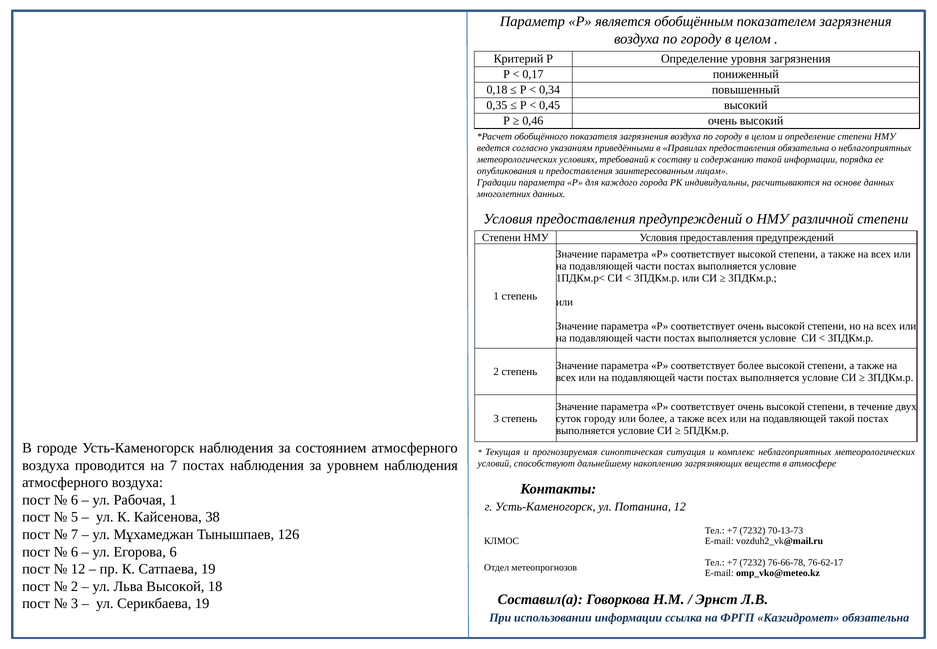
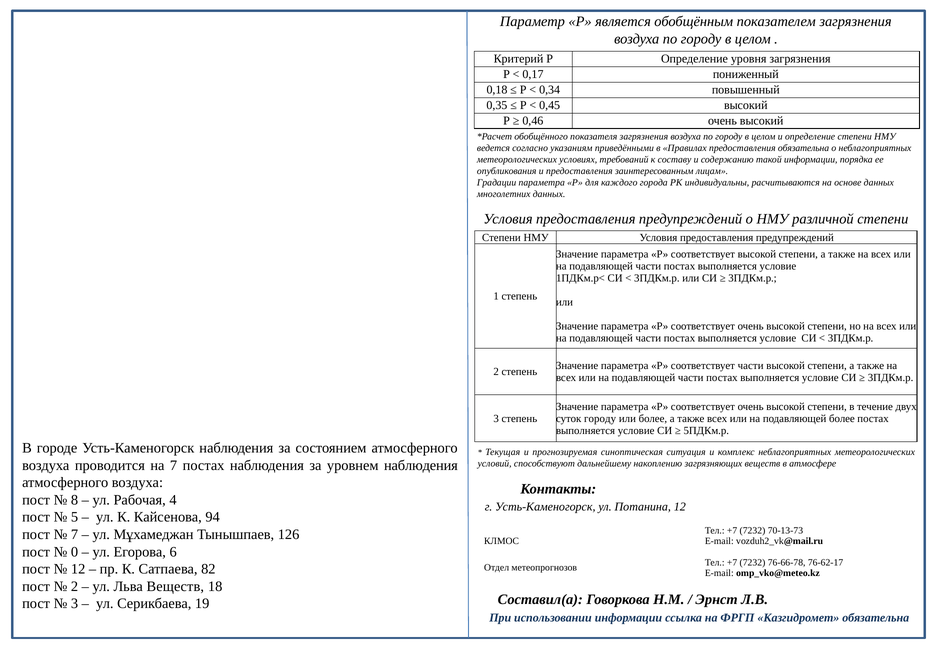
соответствует более: более -> части
подавляющей такой: такой -> более
6 at (75, 500): 6 -> 8
Рабочая 1: 1 -> 4
38: 38 -> 94
6 at (75, 552): 6 -> 0
Сатпаева 19: 19 -> 82
Льва Высокой: Высокой -> Веществ
